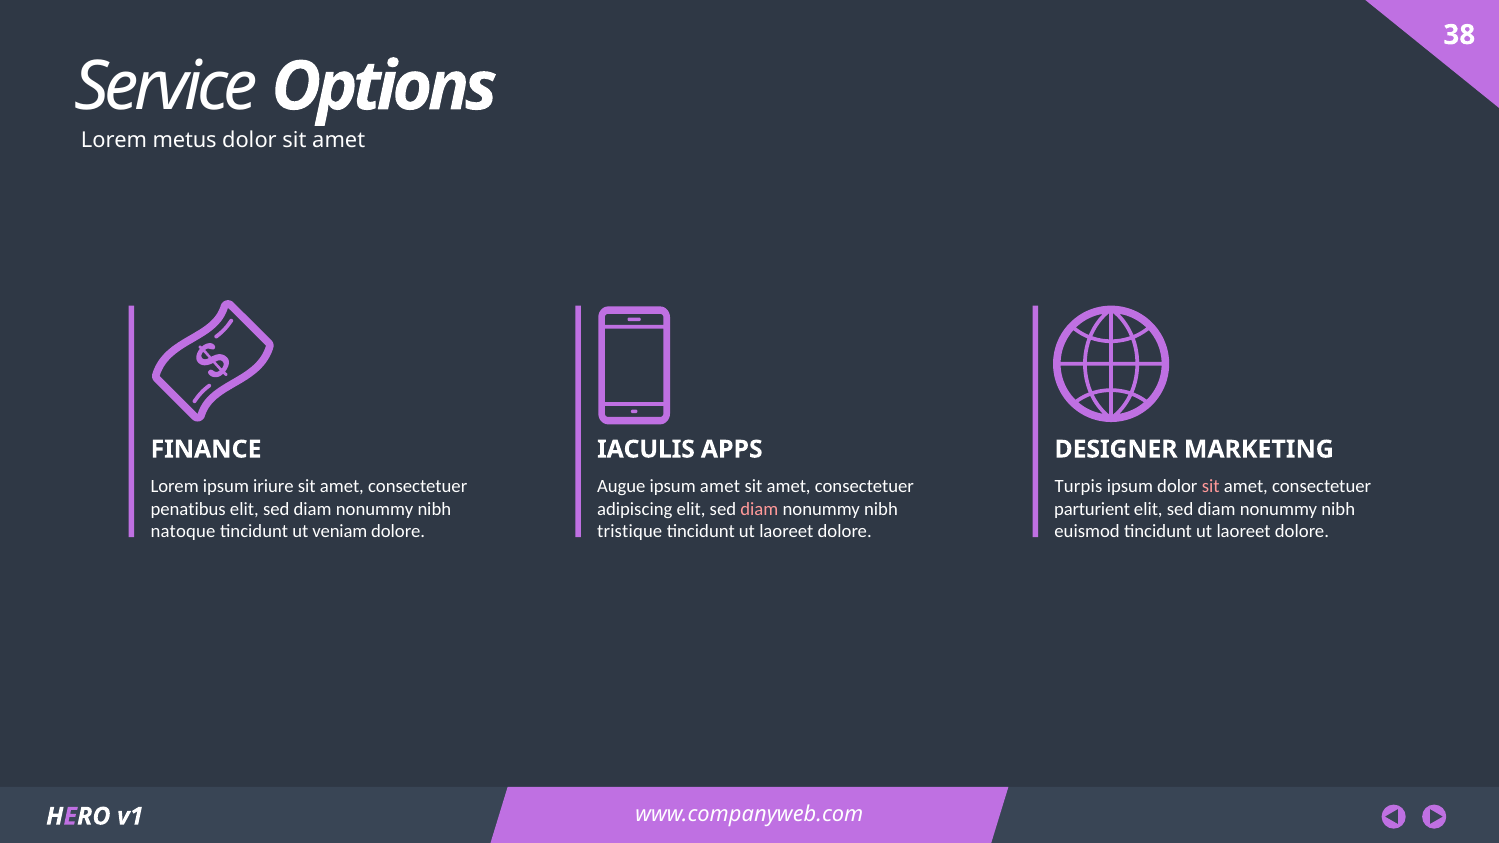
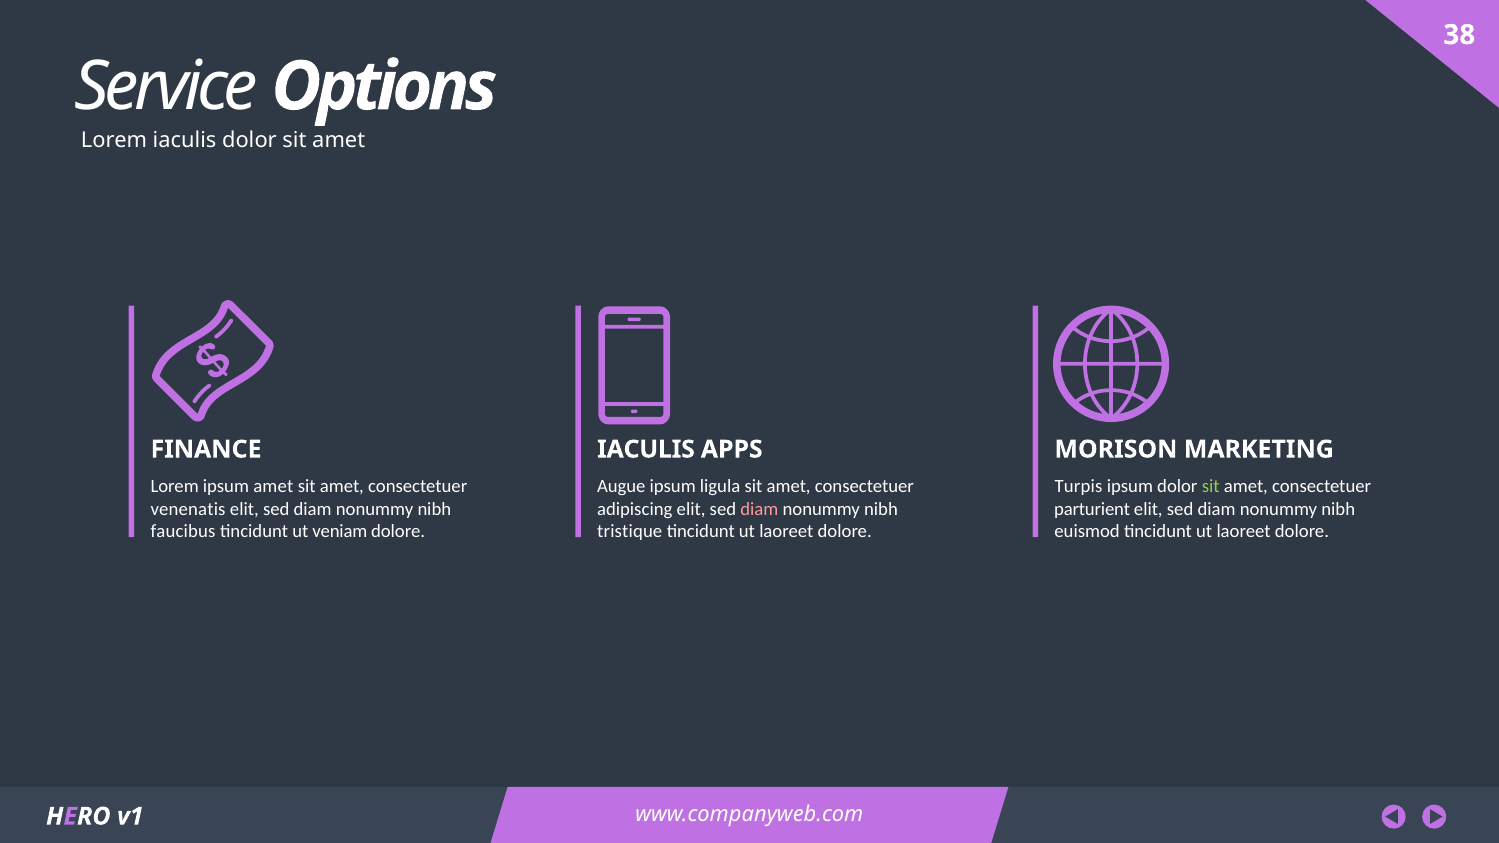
Lorem metus: metus -> iaculis
DESIGNER: DESIGNER -> MORISON
ipsum iriure: iriure -> amet
ipsum amet: amet -> ligula
sit at (1211, 487) colour: pink -> light green
penatibus: penatibus -> venenatis
natoque: natoque -> faucibus
